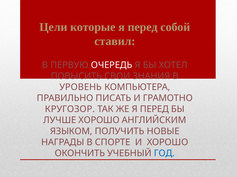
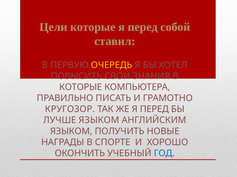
ОЧЕРЕДЬ colour: white -> yellow
УРОВЕНЬ at (81, 87): УРОВЕНЬ -> КОТОРЫЕ
ЛУЧШЕ ХОРОШО: ХОРОШО -> ЯЗЫКОМ
